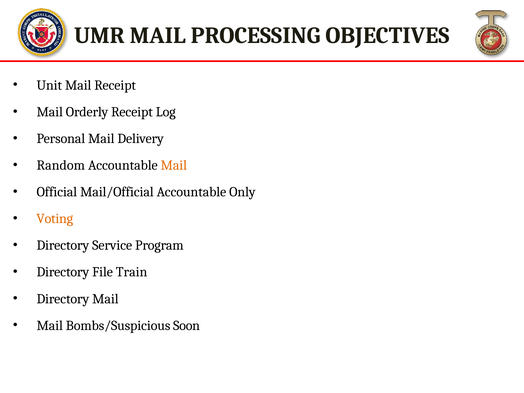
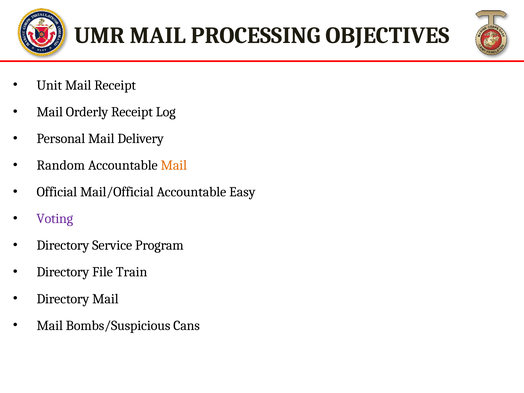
Only: Only -> Easy
Voting colour: orange -> purple
Soon: Soon -> Cans
